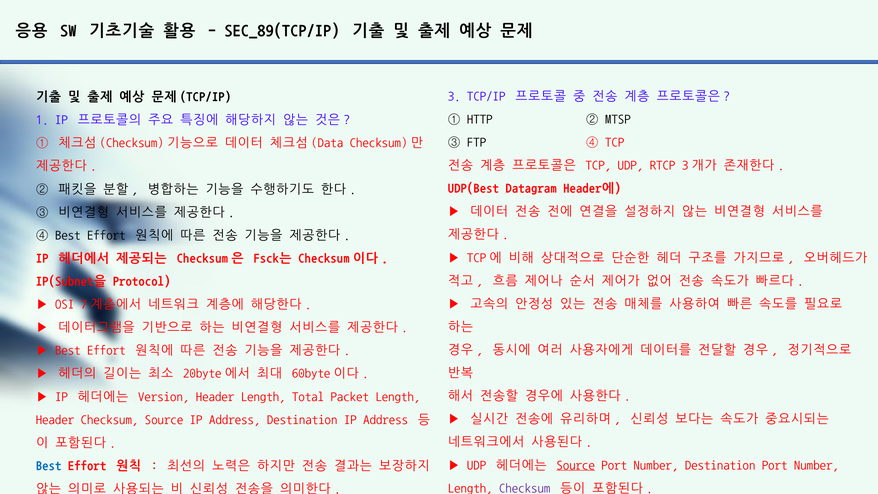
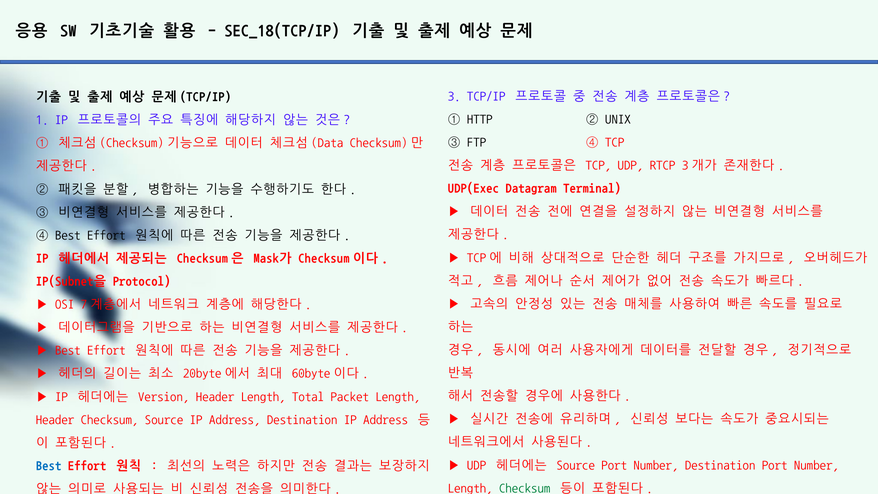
SEC_89(TCP/IP: SEC_89(TCP/IP -> SEC_18(TCP/IP
② MTSP: MTSP -> UNIX
UDP(Best: UDP(Best -> UDP(Exec
Header에: Header에 -> Terminal
Fsck는: Fsck는 -> Mask가
Source at (576, 465) underline: present -> none
Checksum at (525, 488) colour: purple -> green
